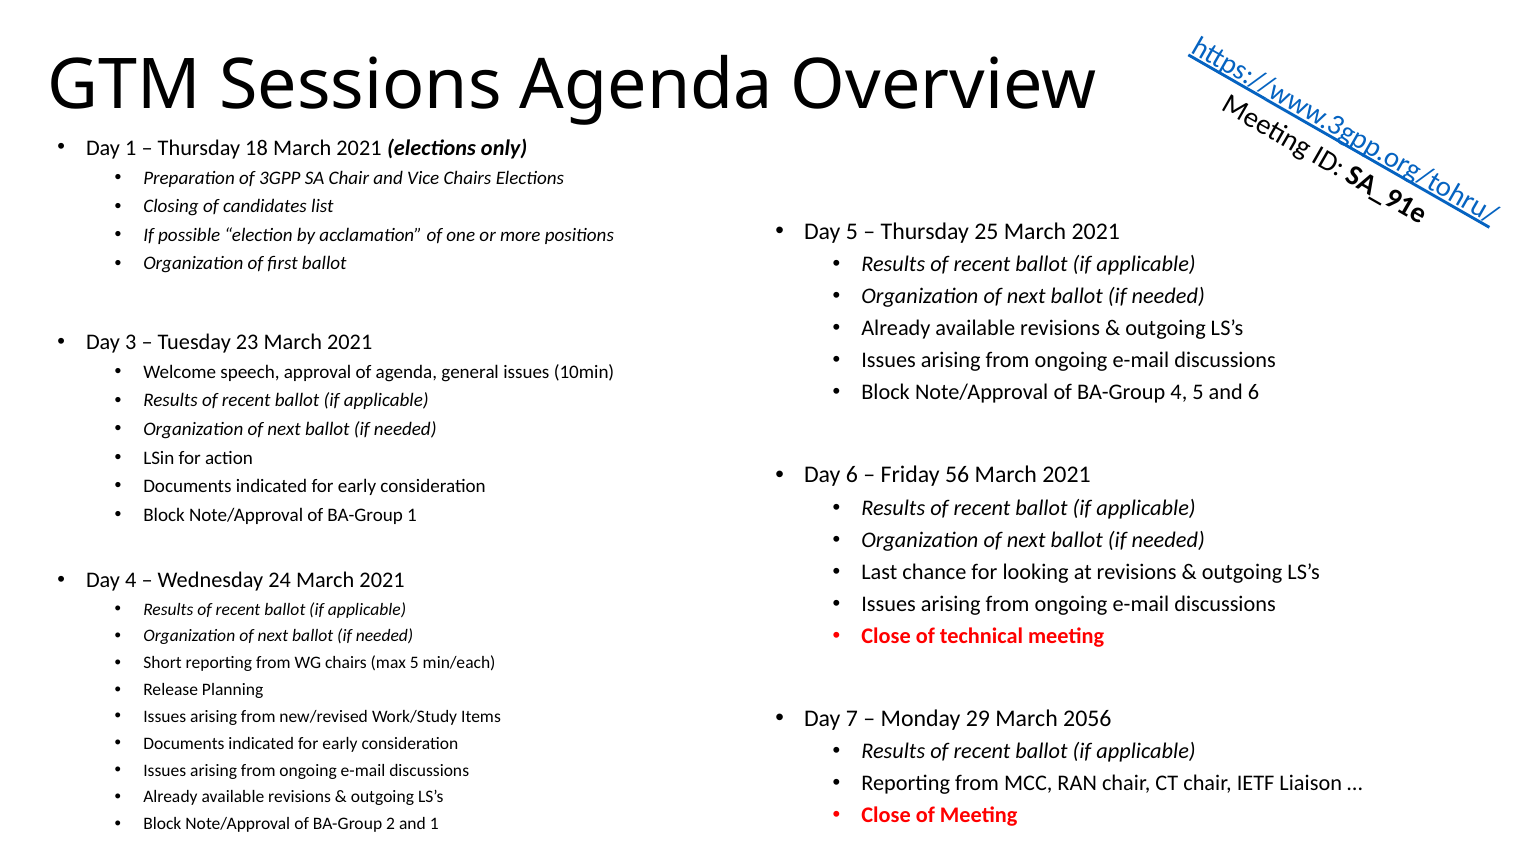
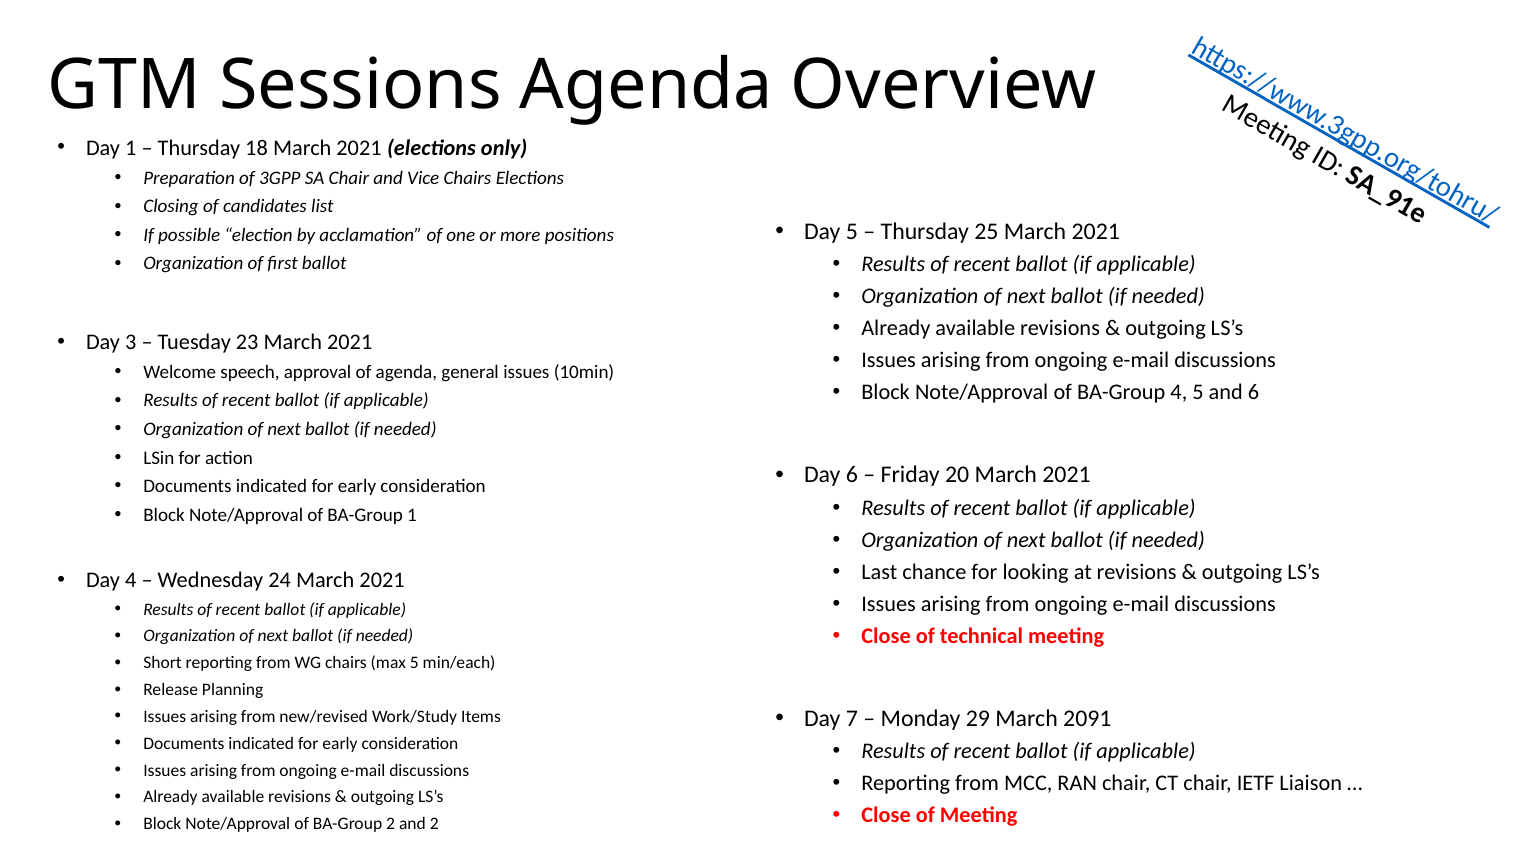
56: 56 -> 20
2056: 2056 -> 2091
and 1: 1 -> 2
